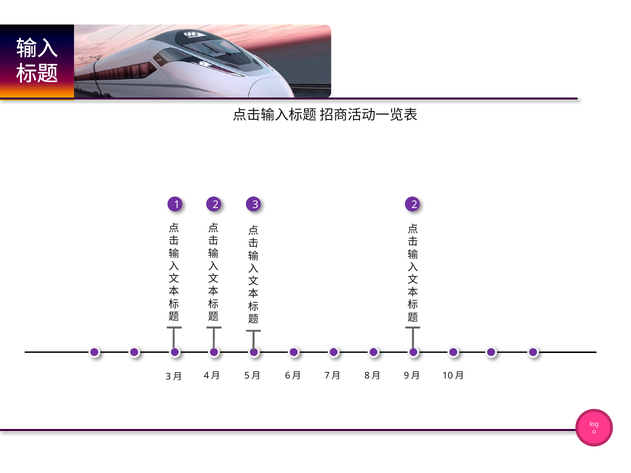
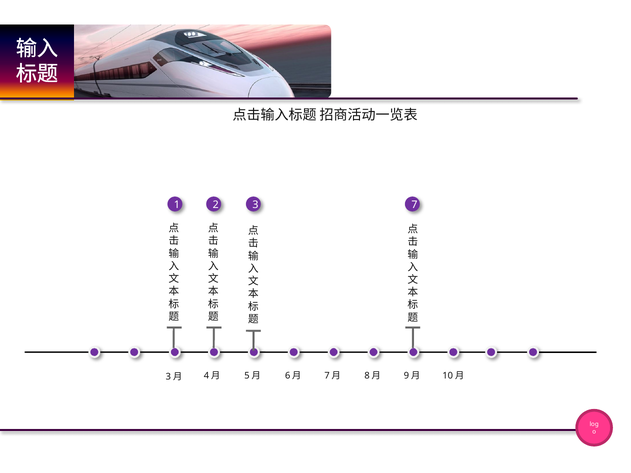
2 2: 2 -> 7
